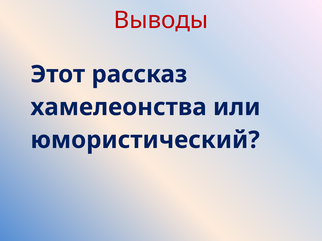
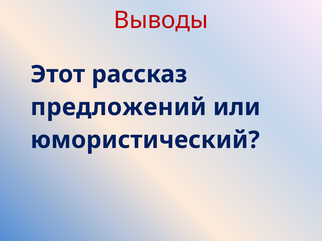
хамелеонства: хамелеонства -> предложений
